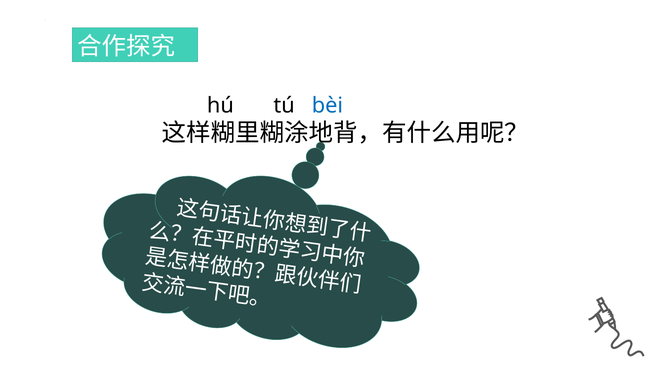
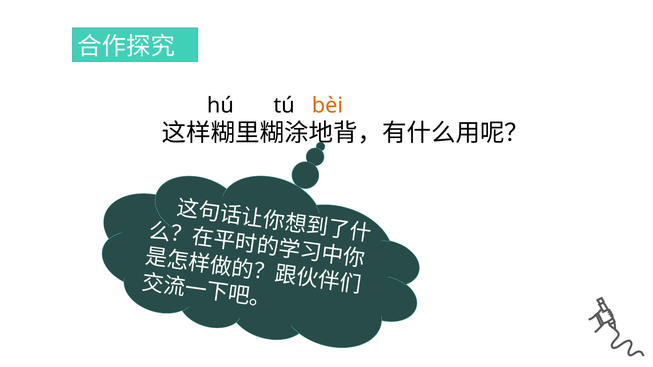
bèi colour: blue -> orange
